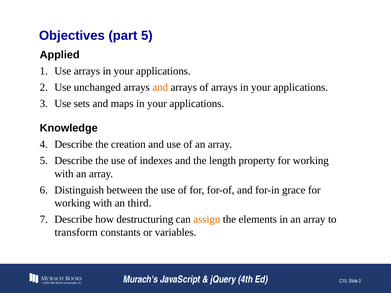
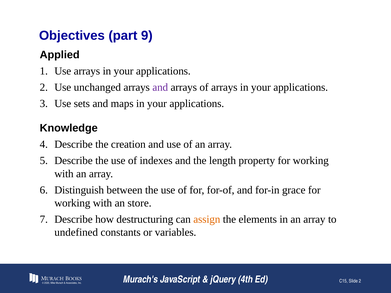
part 5: 5 -> 9
and at (160, 87) colour: orange -> purple
third: third -> store
transform: transform -> undefined
